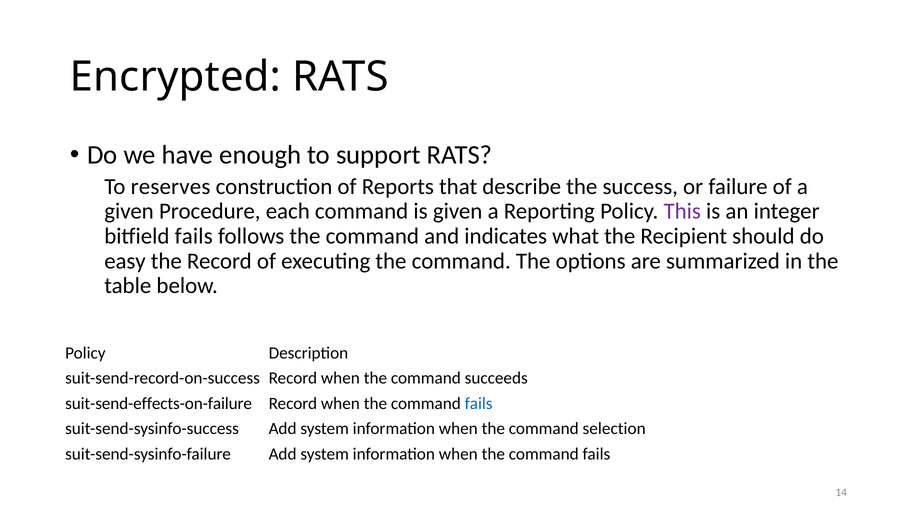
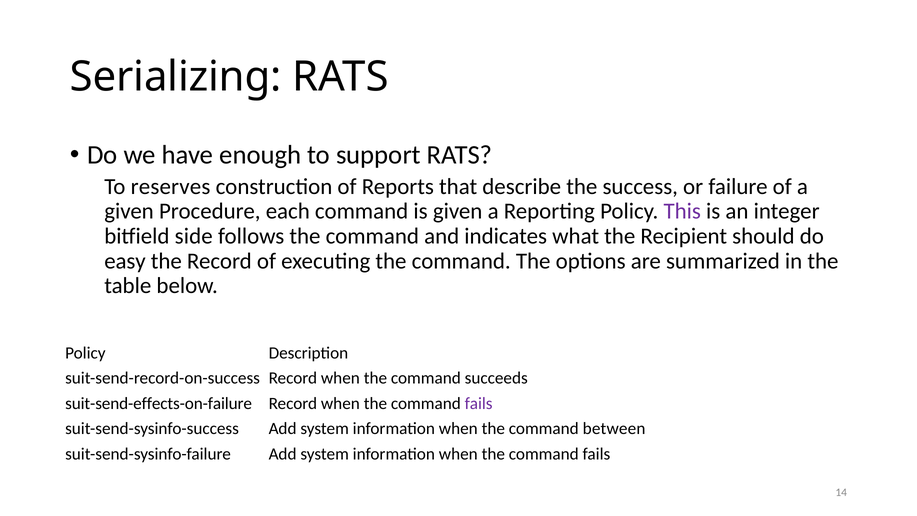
Encrypted: Encrypted -> Serializing
bitfield fails: fails -> side
fails at (479, 403) colour: blue -> purple
selection: selection -> between
